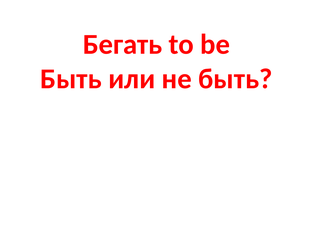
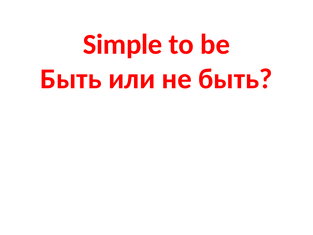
Бегать: Бегать -> Simple
